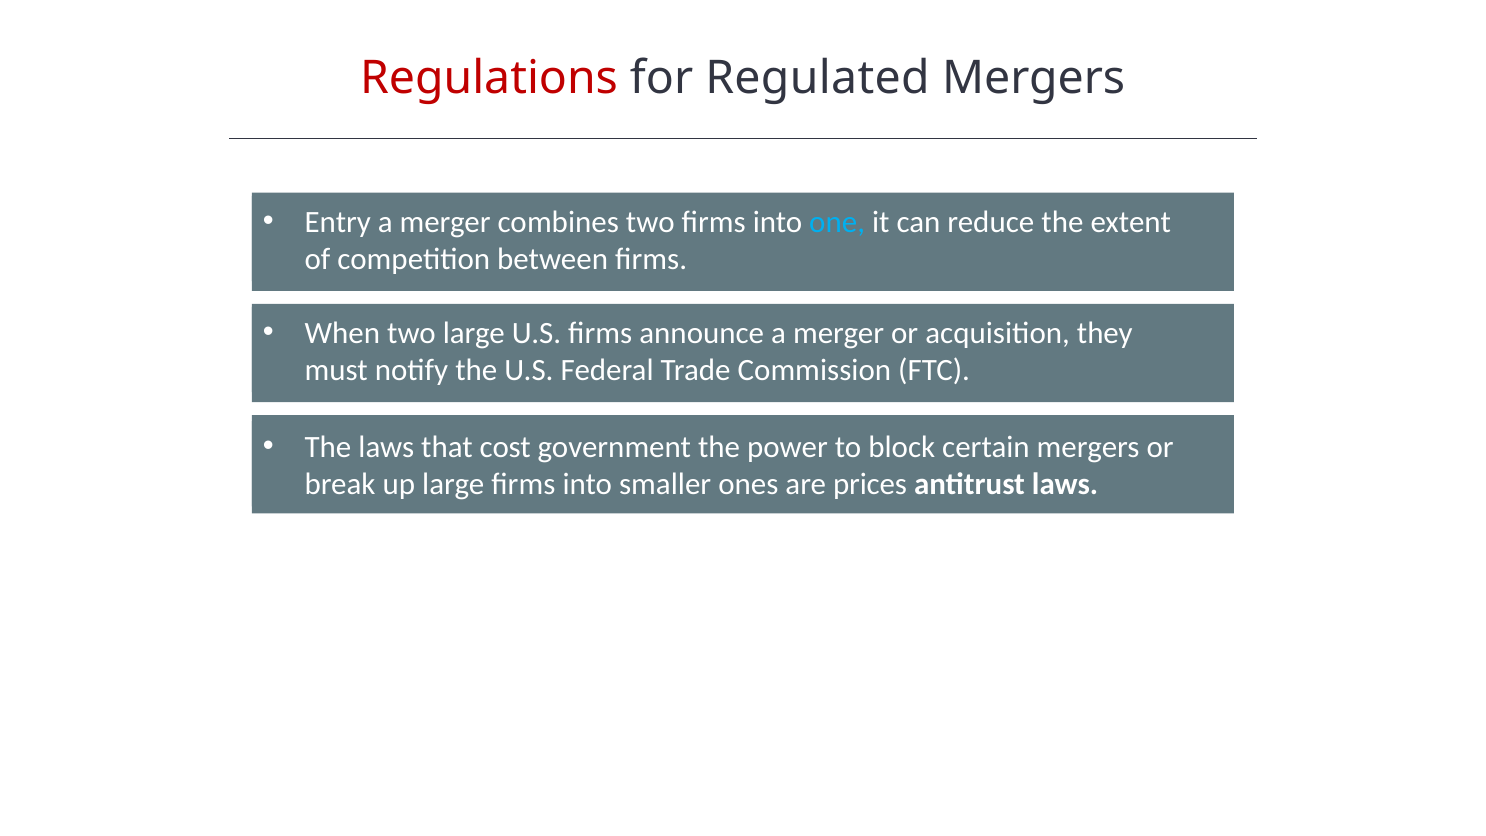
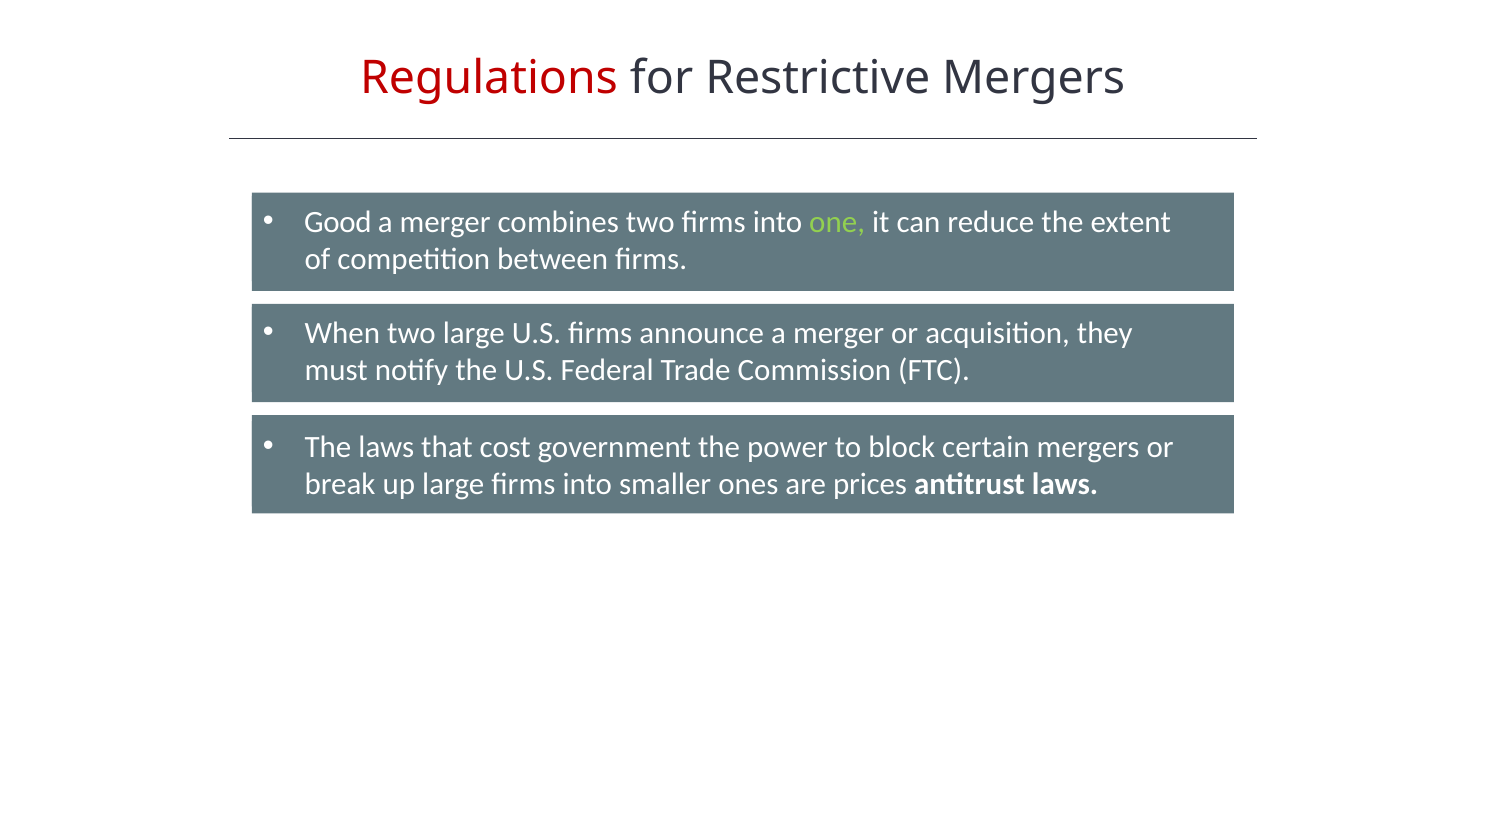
Regulated: Regulated -> Restrictive
Entry: Entry -> Good
one colour: light blue -> light green
